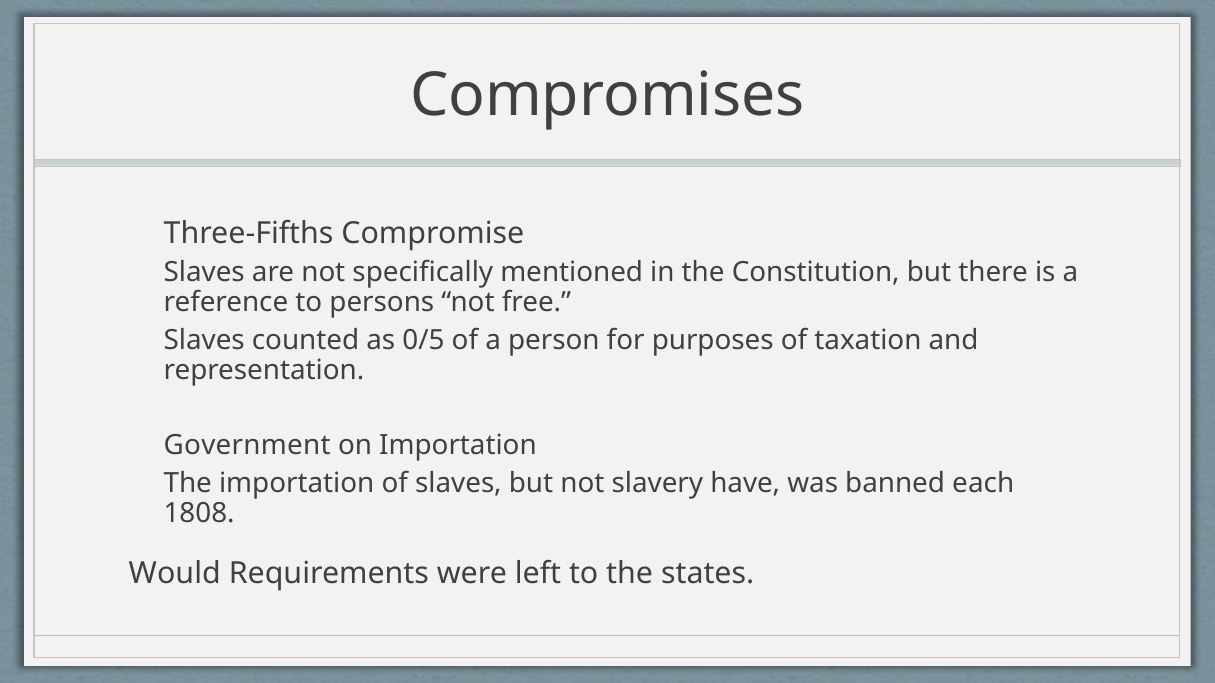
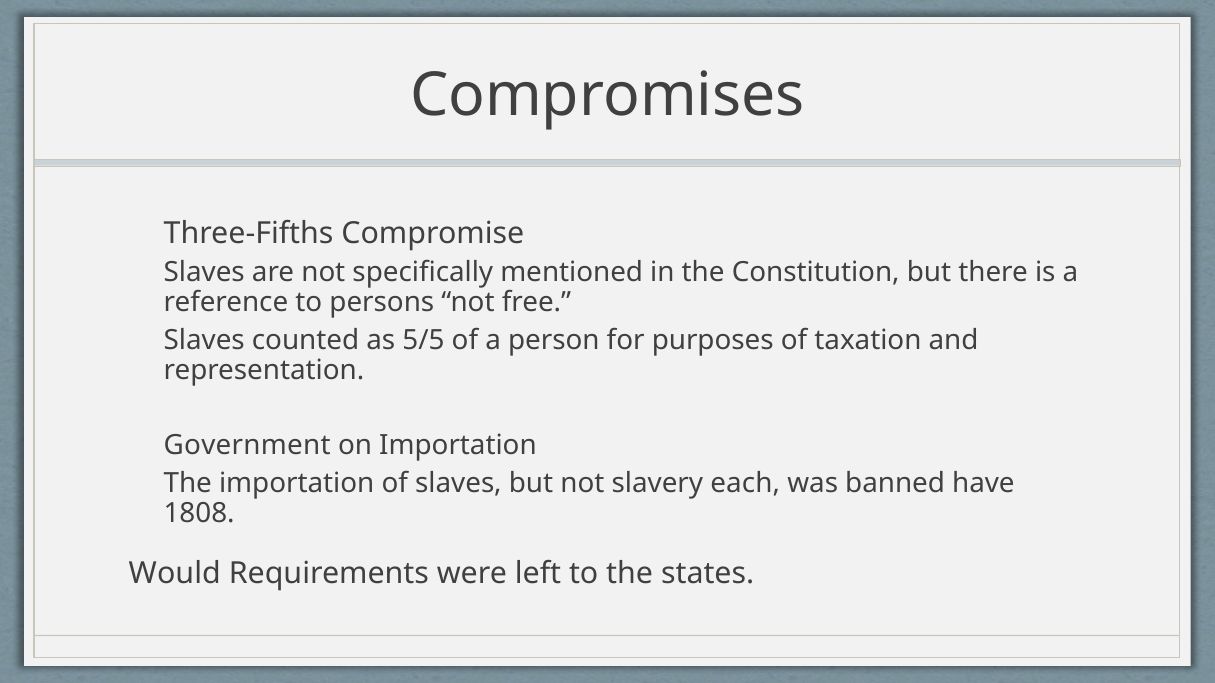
0/5: 0/5 -> 5/5
have: have -> each
each: each -> have
